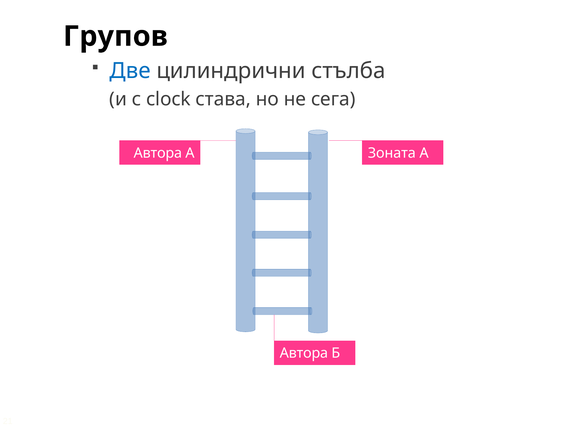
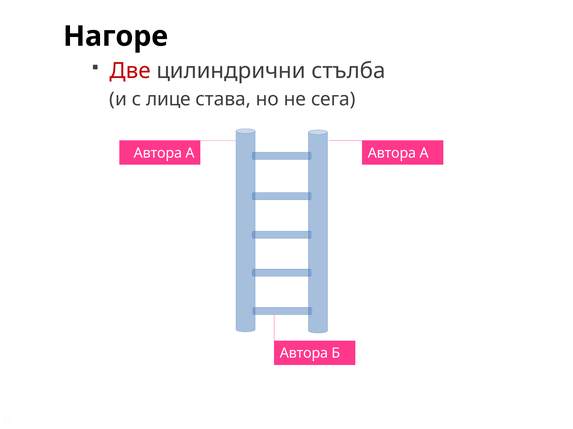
Групов: Групов -> Нагоре
Две colour: blue -> red
clock: clock -> лице
Зоната at (392, 153): Зоната -> Автора
